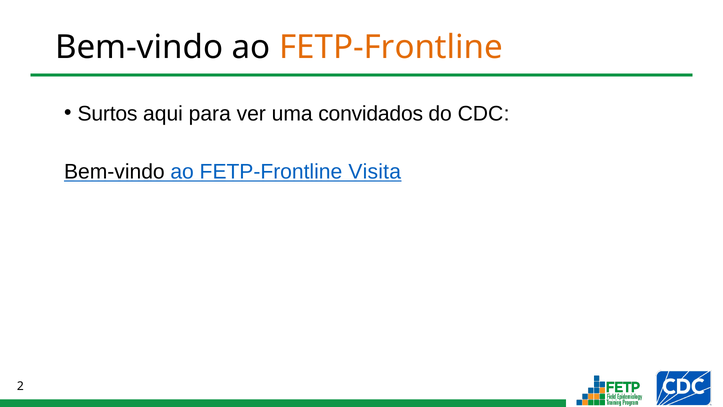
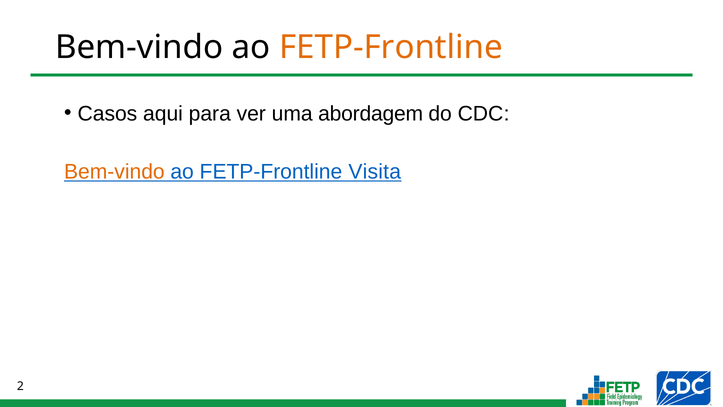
Surtos: Surtos -> Casos
convidados: convidados -> abordagem
Bem-vindo at (114, 172) colour: black -> orange
